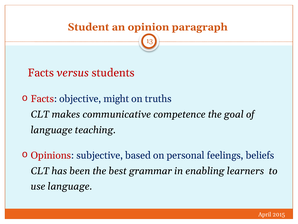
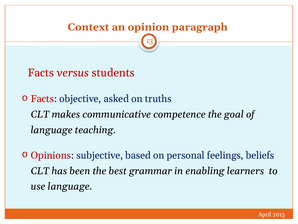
Student: Student -> Context
might: might -> asked
